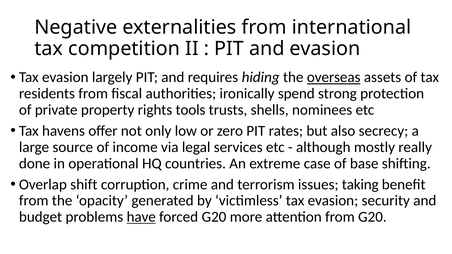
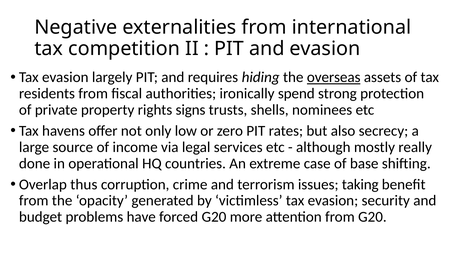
tools: tools -> signs
shift: shift -> thus
have underline: present -> none
